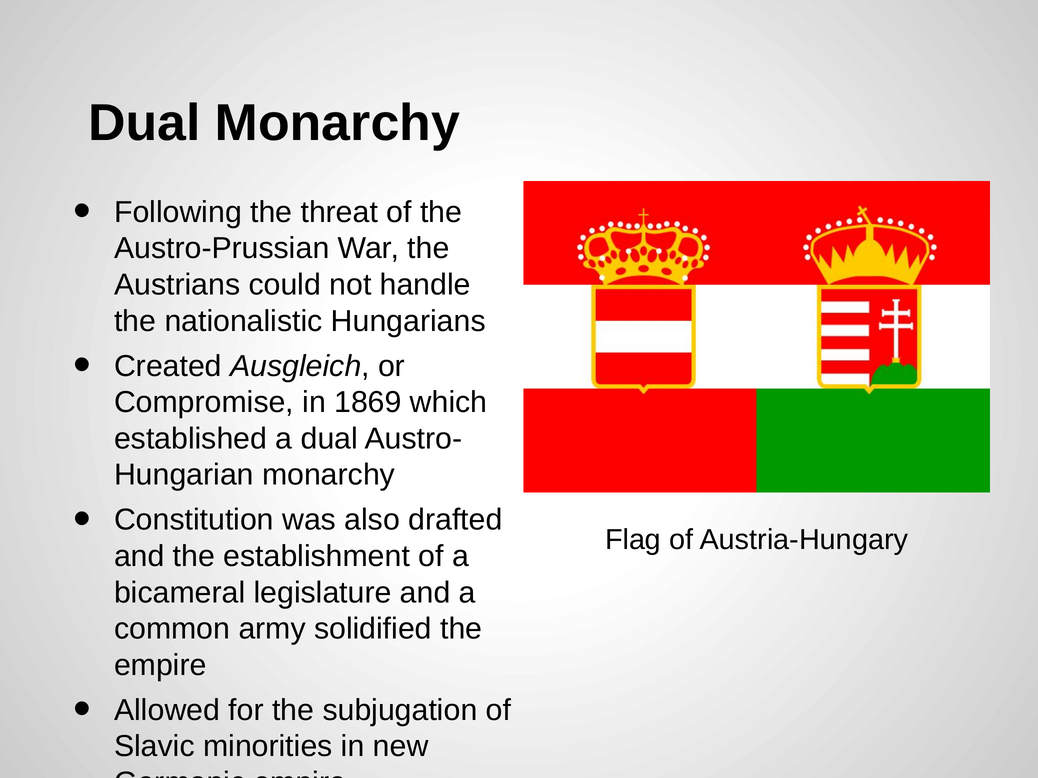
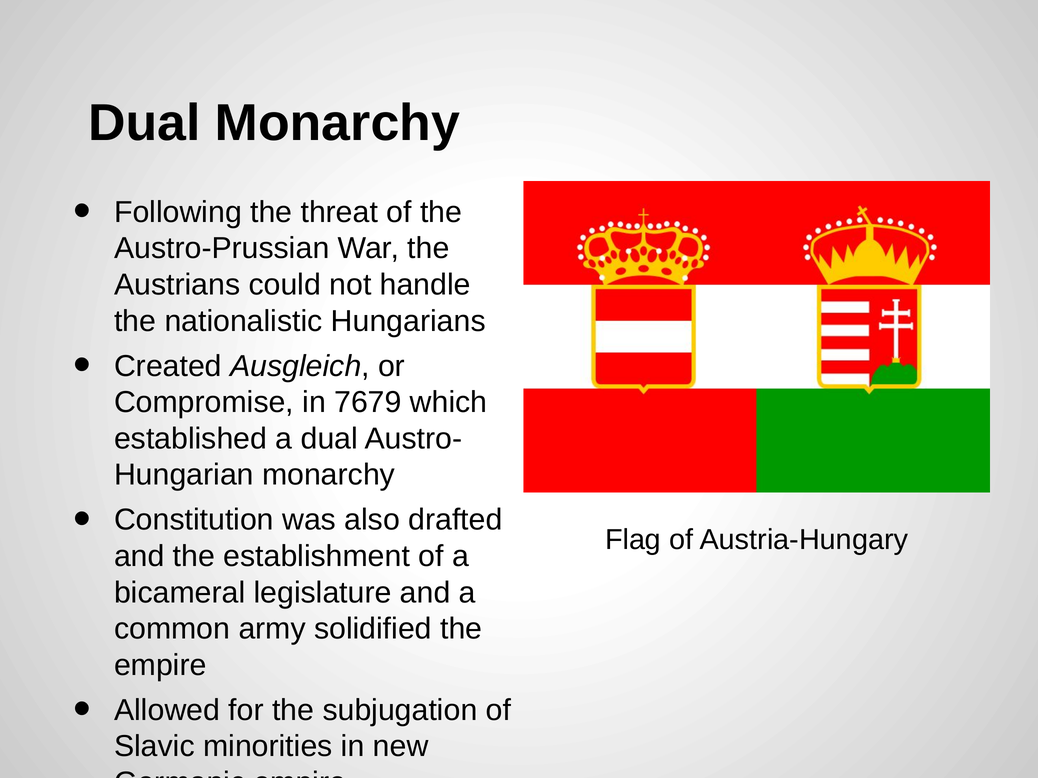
1869: 1869 -> 7679
